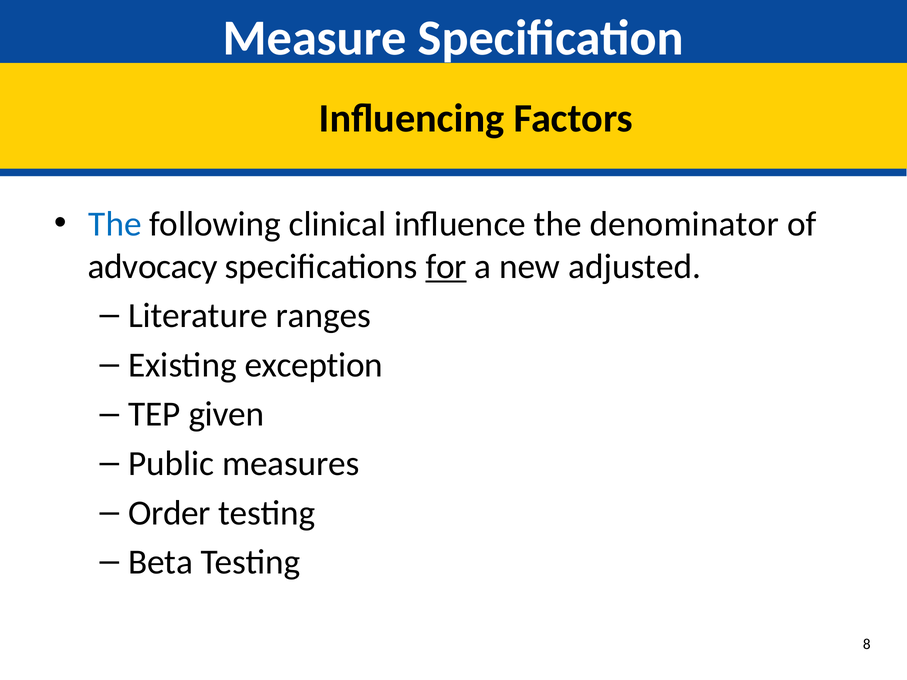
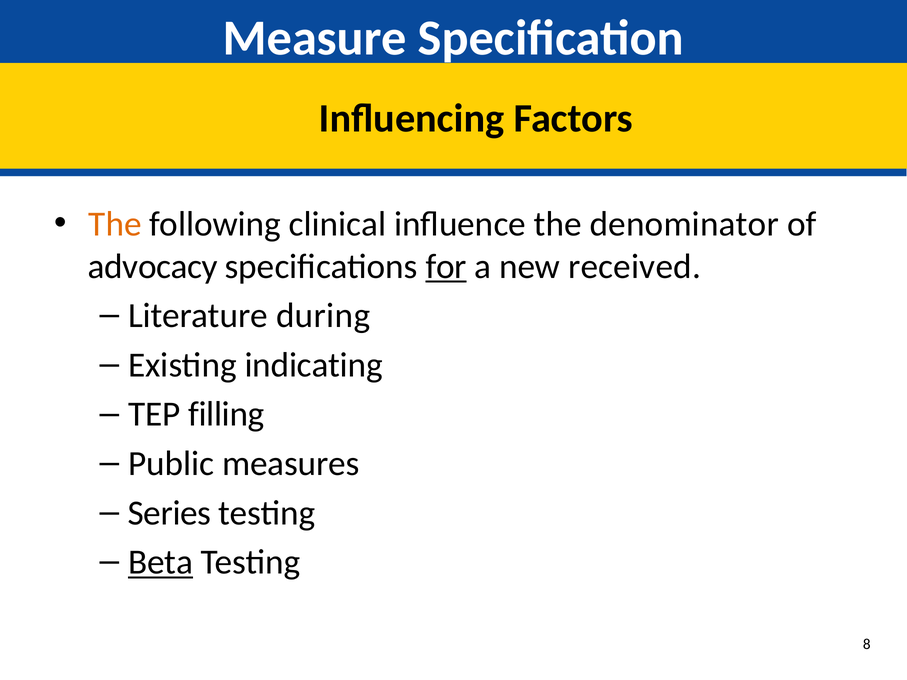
The at (115, 224) colour: blue -> orange
adjusted: adjusted -> received
ranges: ranges -> during
exception: exception -> indicating
given: given -> filling
Order: Order -> Series
Beta underline: none -> present
